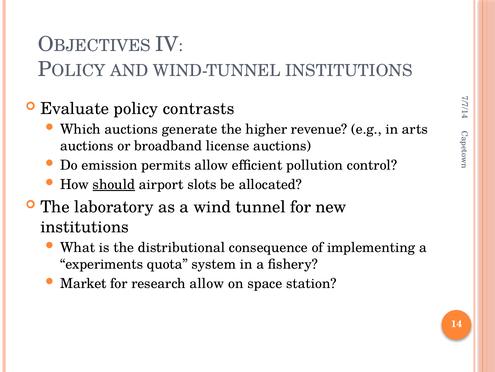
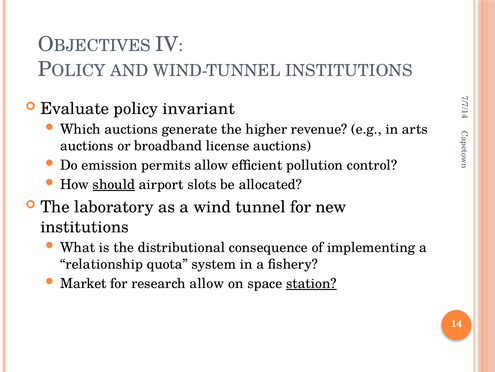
contrasts: contrasts -> invariant
experiments: experiments -> relationship
station underline: none -> present
